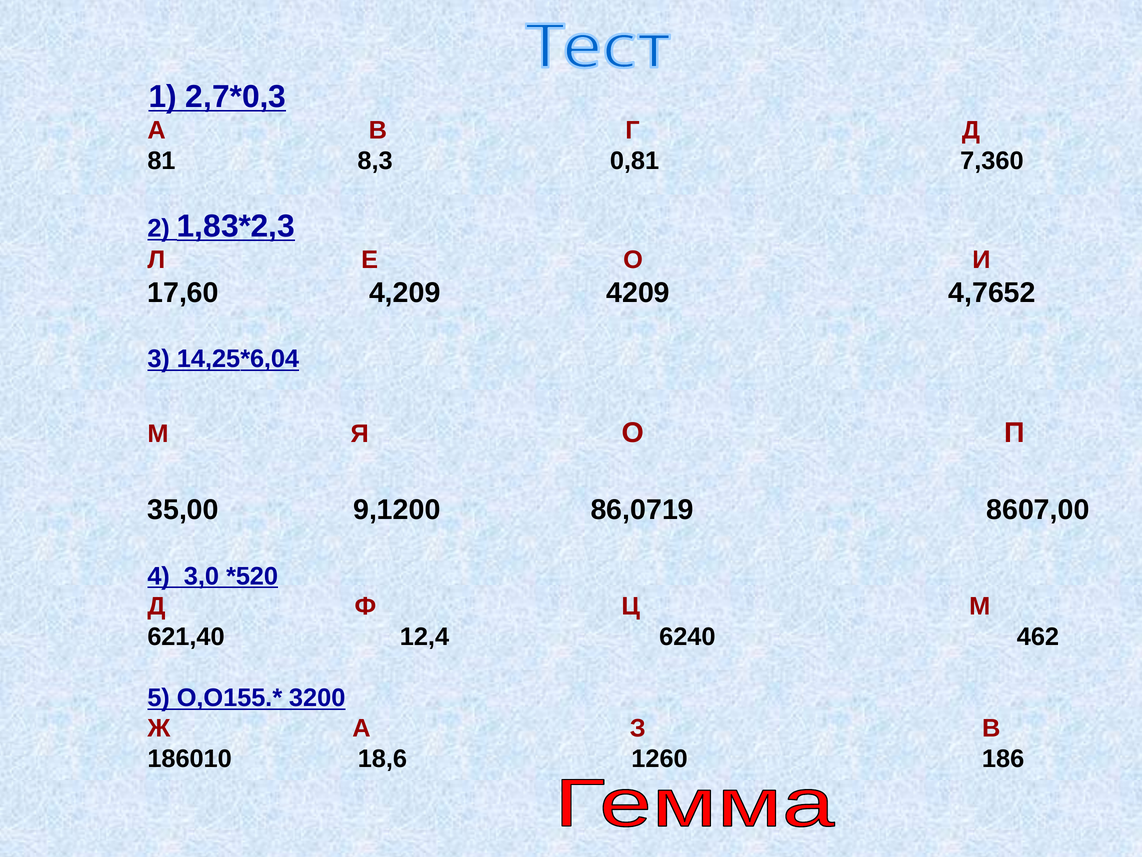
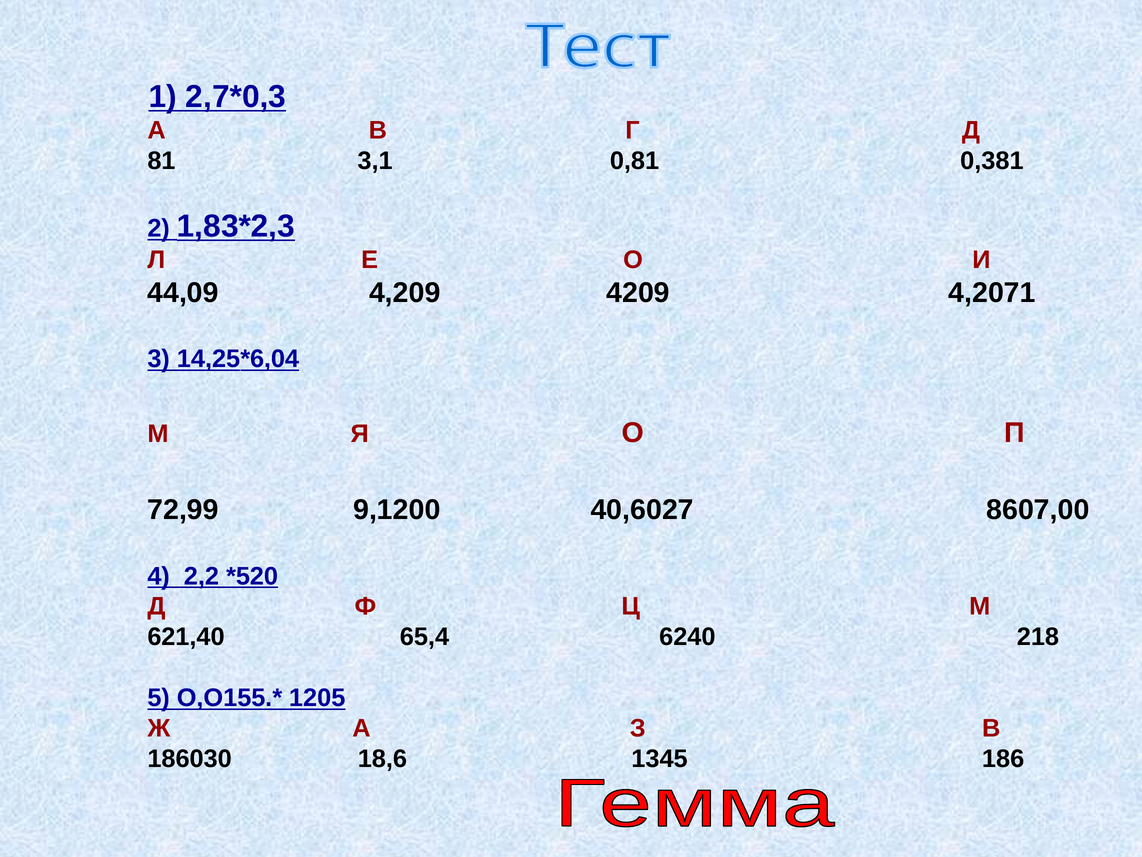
8,3: 8,3 -> 3,1
7,360: 7,360 -> 0,381
17,60: 17,60 -> 44,09
4,7652: 4,7652 -> 4,2071
35,00: 35,00 -> 72,99
86,0719: 86,0719 -> 40,6027
3,0: 3,0 -> 2,2
12,4: 12,4 -> 65,4
462: 462 -> 218
3200: 3200 -> 1205
186010: 186010 -> 186030
1260: 1260 -> 1345
